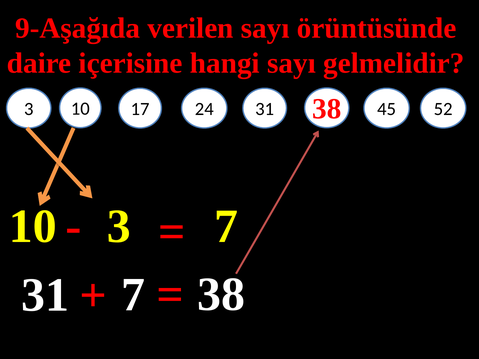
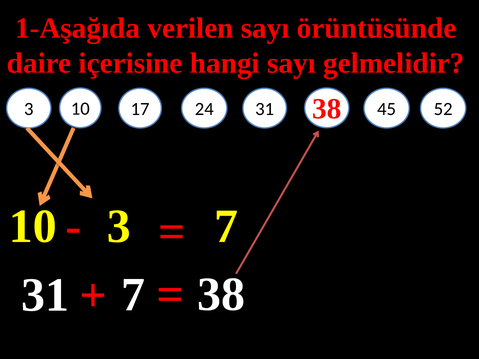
9-Aşağıda: 9-Aşağıda -> 1-Aşağıda
